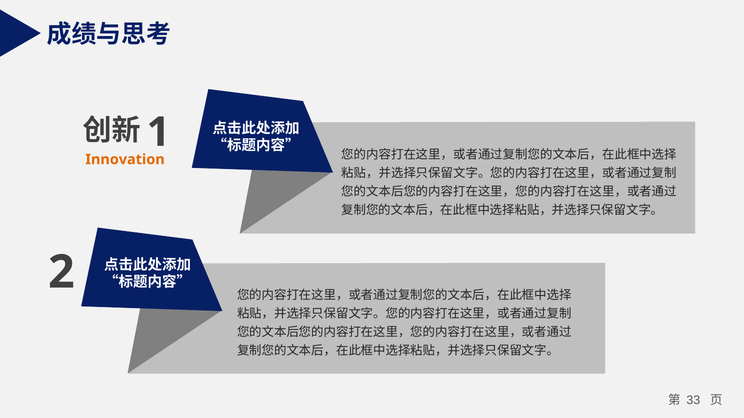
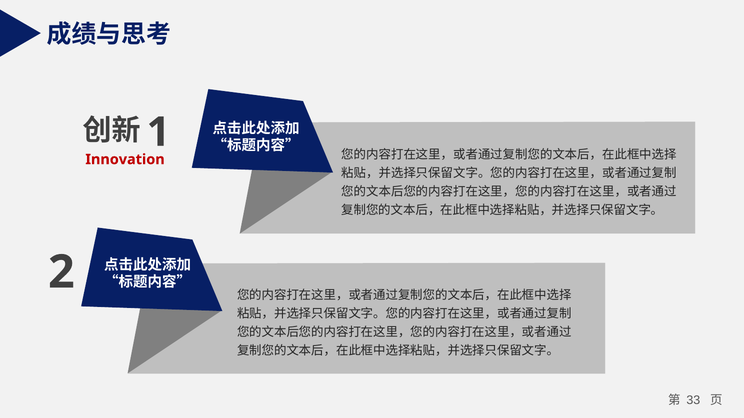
Innovation colour: orange -> red
